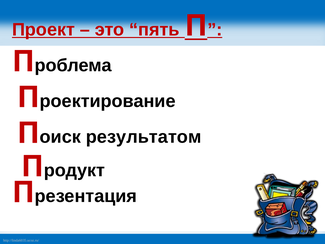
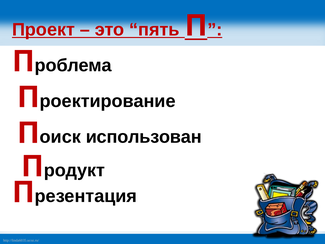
результатом: результатом -> использован
